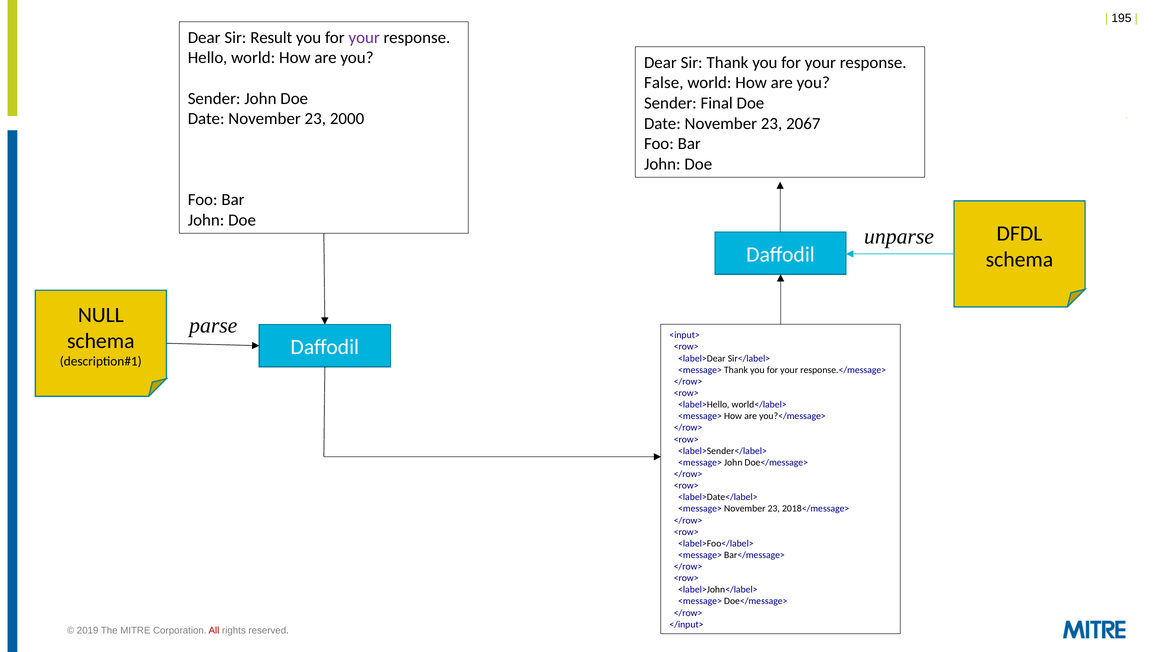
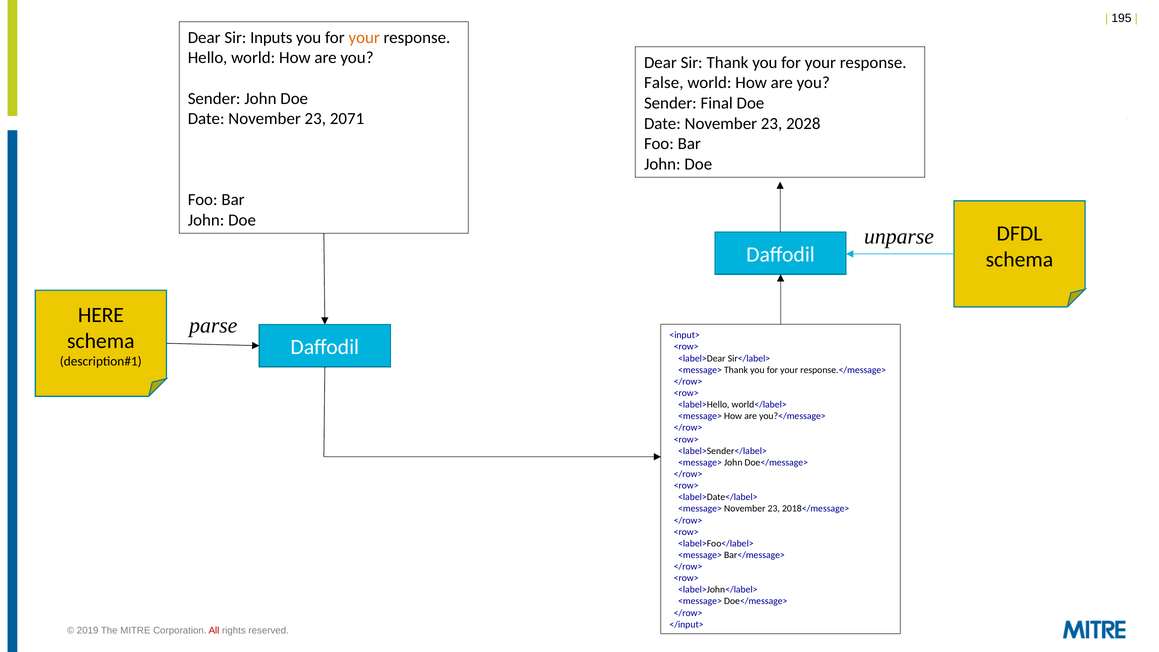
Result: Result -> Inputs
your at (364, 38) colour: purple -> orange
2000: 2000 -> 2071
2067: 2067 -> 2028
NULL: NULL -> HERE
